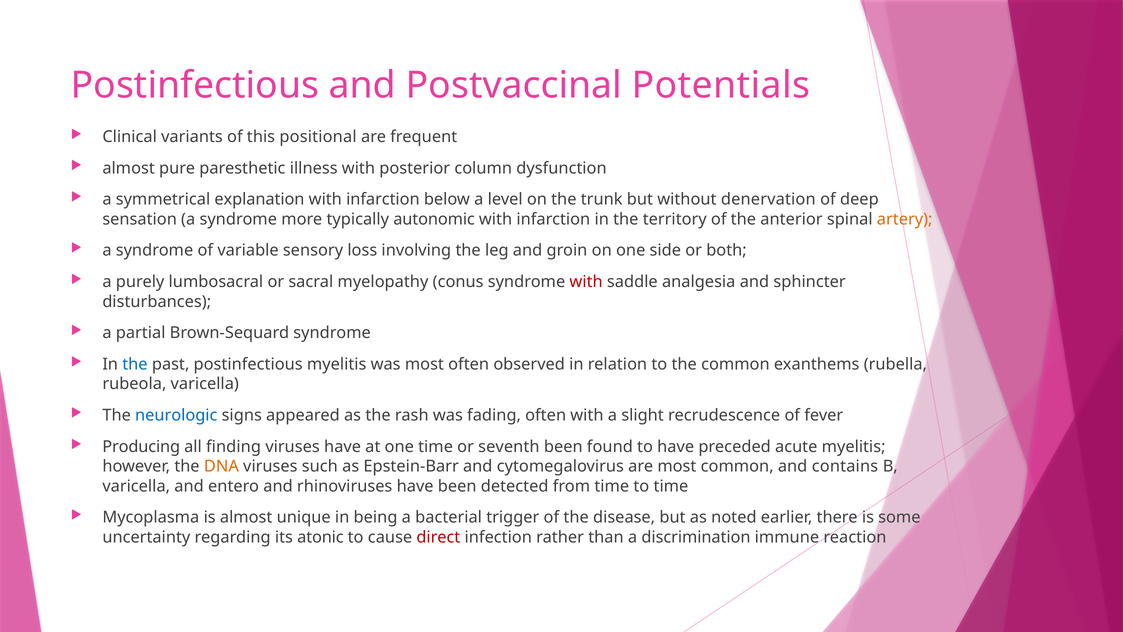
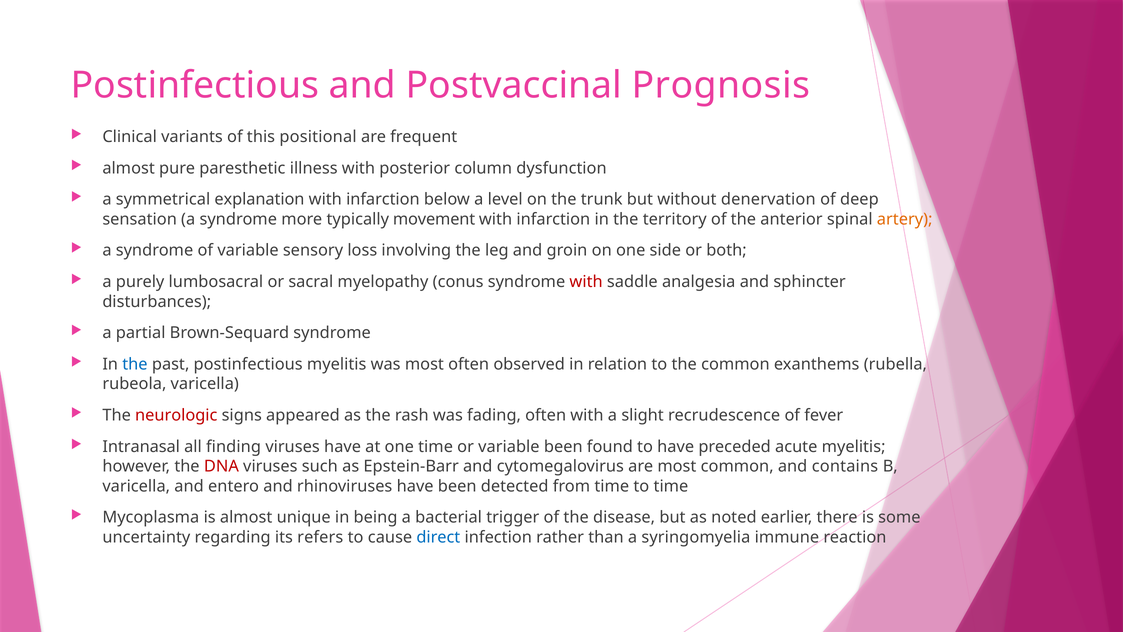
Potentials: Potentials -> Prognosis
autonomic: autonomic -> movement
neurologic colour: blue -> red
Producing: Producing -> Intranasal
or seventh: seventh -> variable
DNA colour: orange -> red
atonic: atonic -> refers
direct colour: red -> blue
discrimination: discrimination -> syringomyelia
